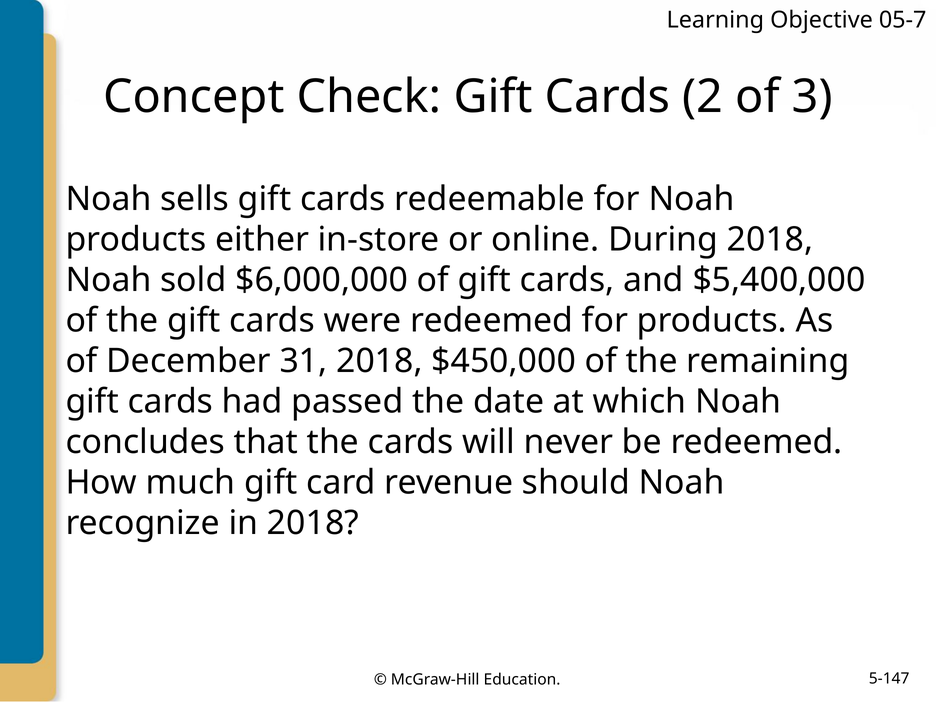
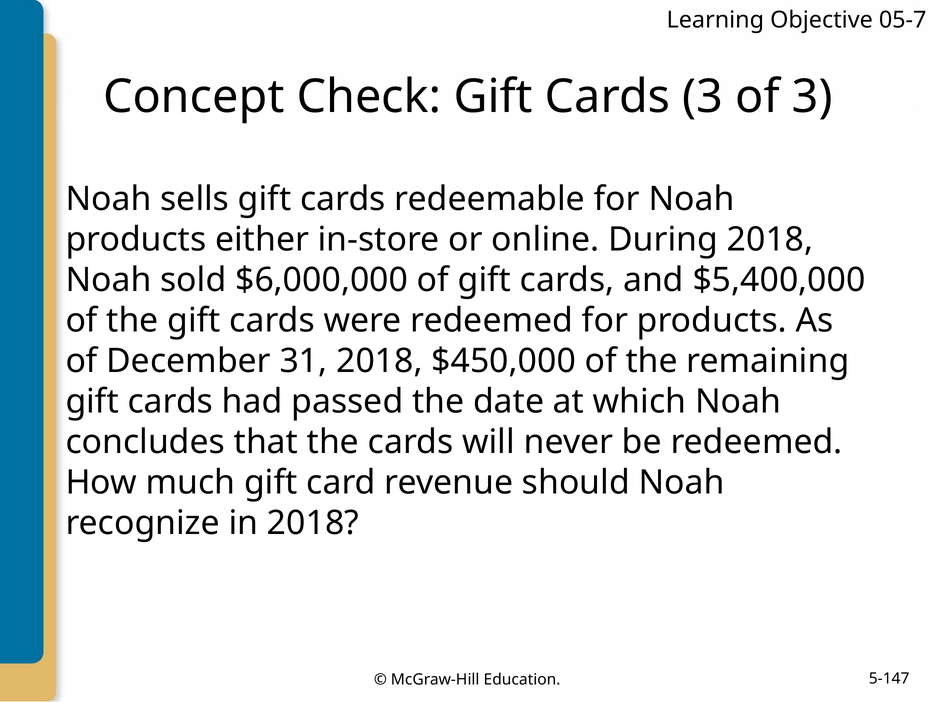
Cards 2: 2 -> 3
